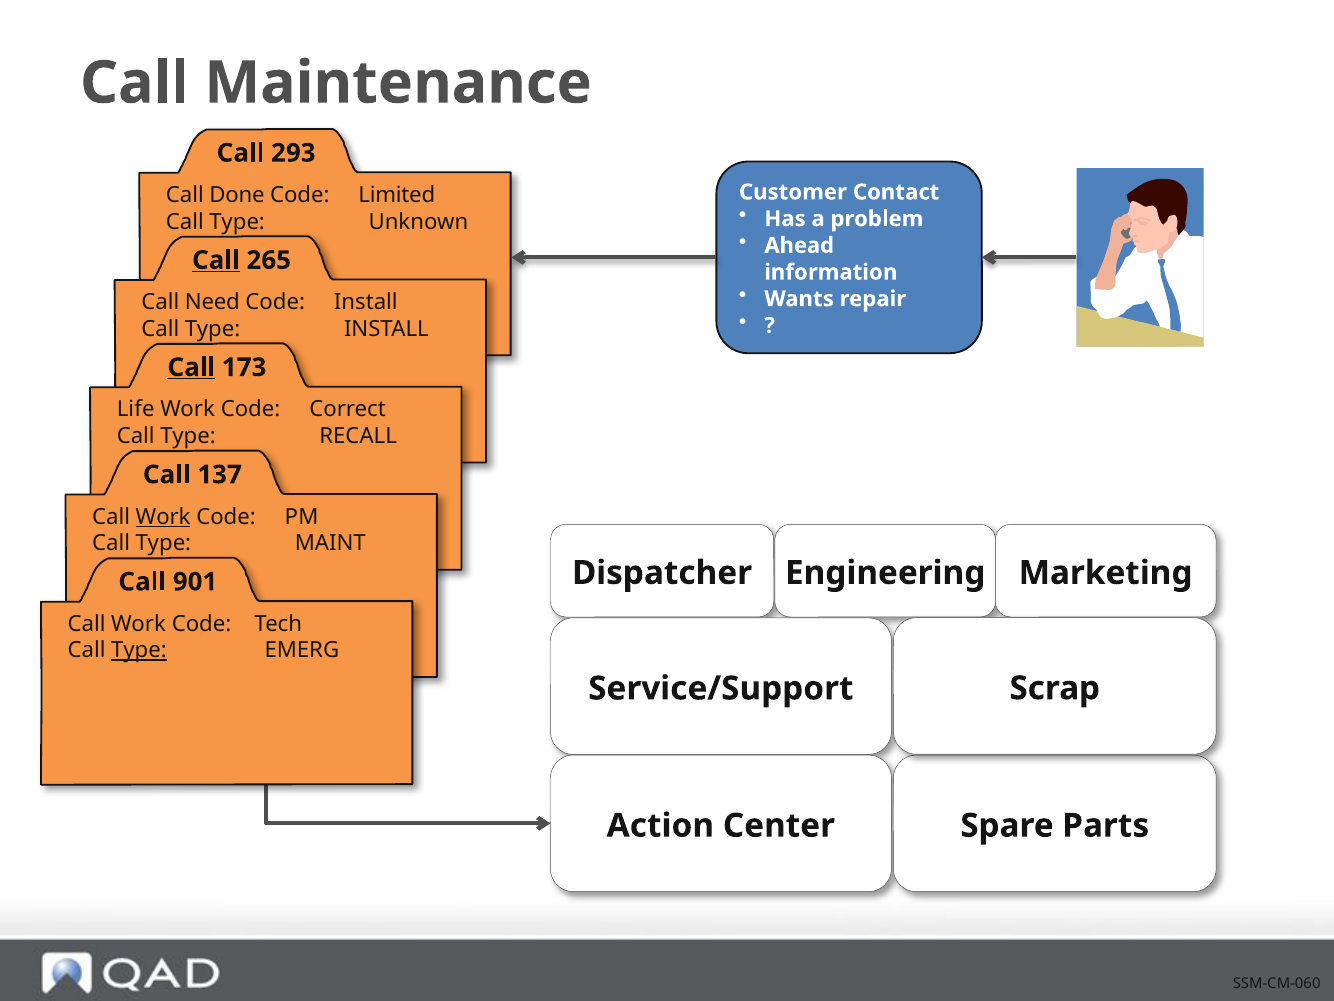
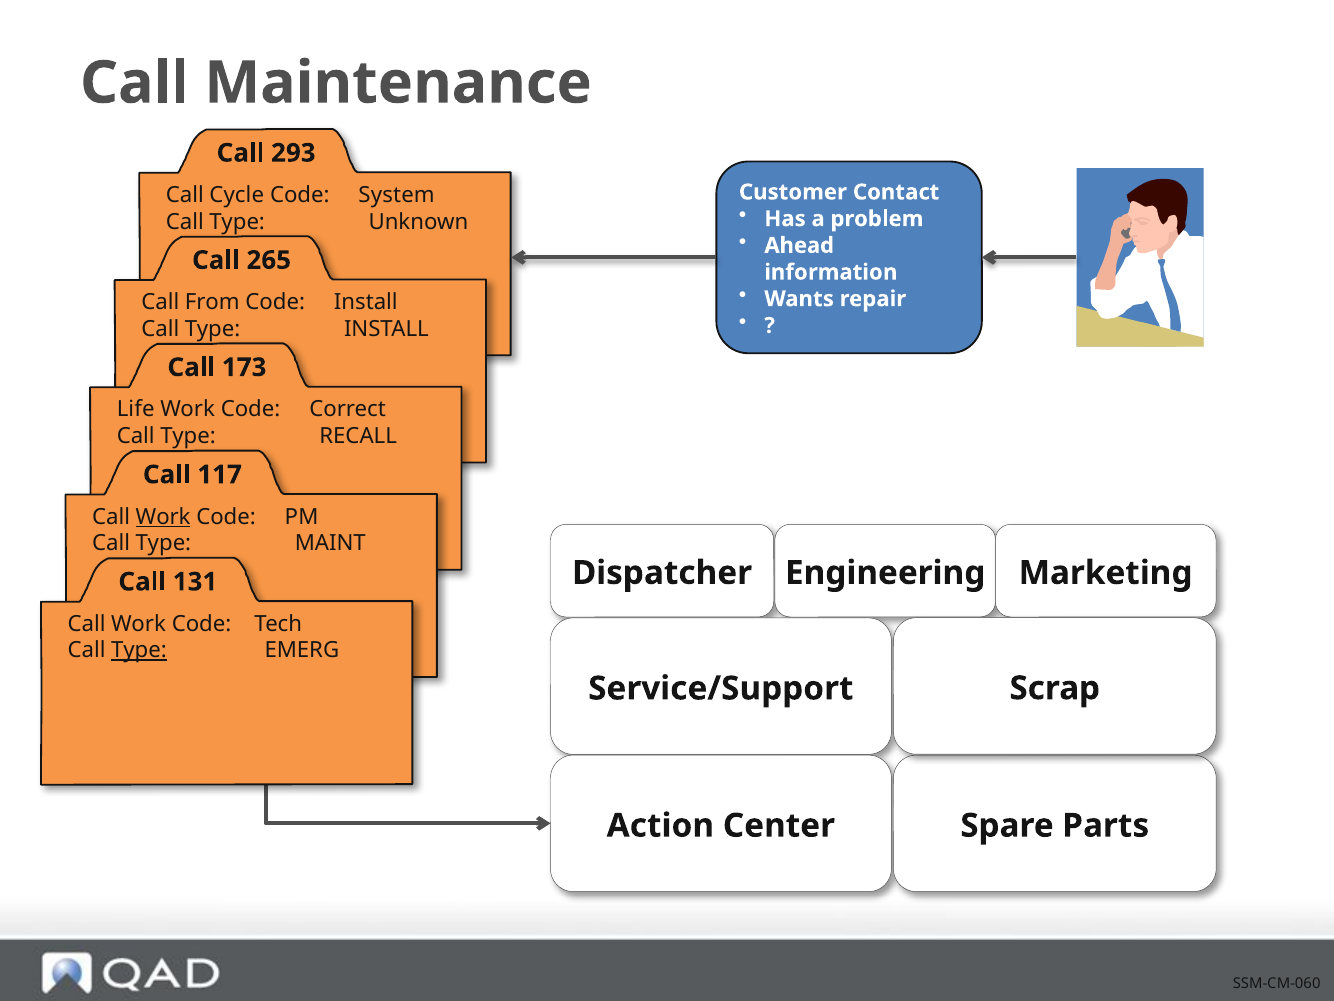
Done: Done -> Cycle
Limited: Limited -> System
Call at (216, 260) underline: present -> none
Need: Need -> From
Call at (191, 367) underline: present -> none
137: 137 -> 117
901: 901 -> 131
